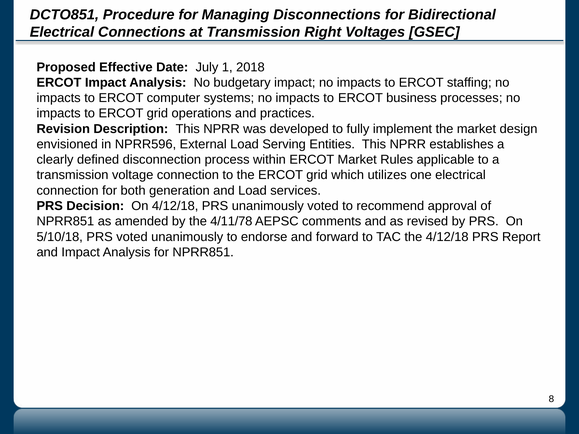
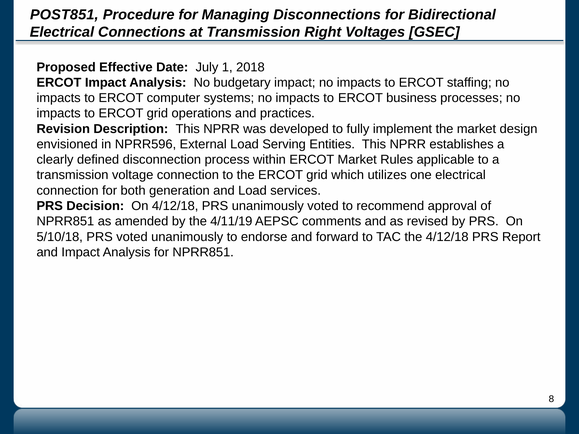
DCTO851: DCTO851 -> POST851
4/11/78: 4/11/78 -> 4/11/19
